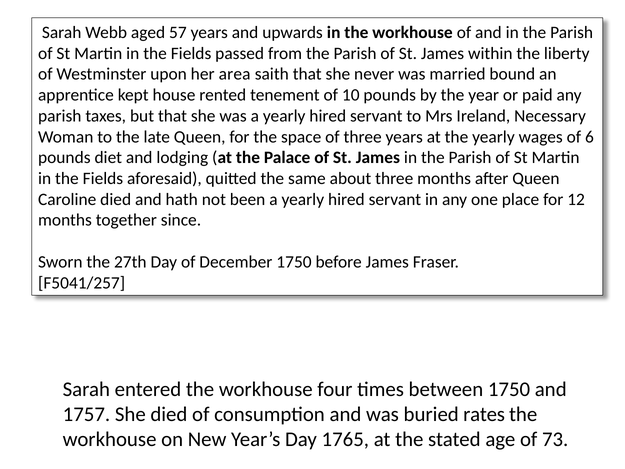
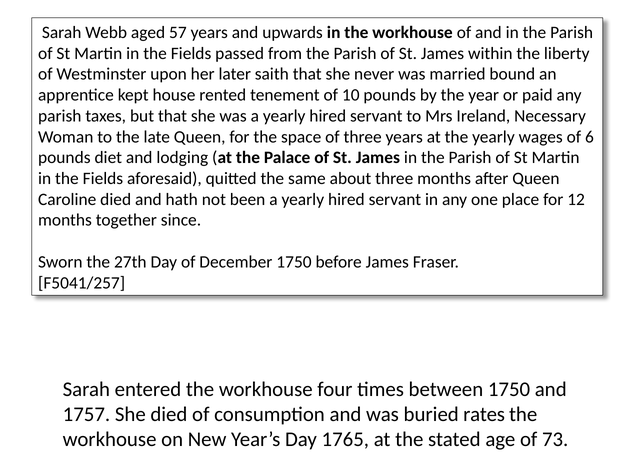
area: area -> later
